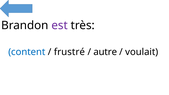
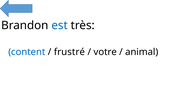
est colour: purple -> blue
autre: autre -> votre
voulait: voulait -> animal
